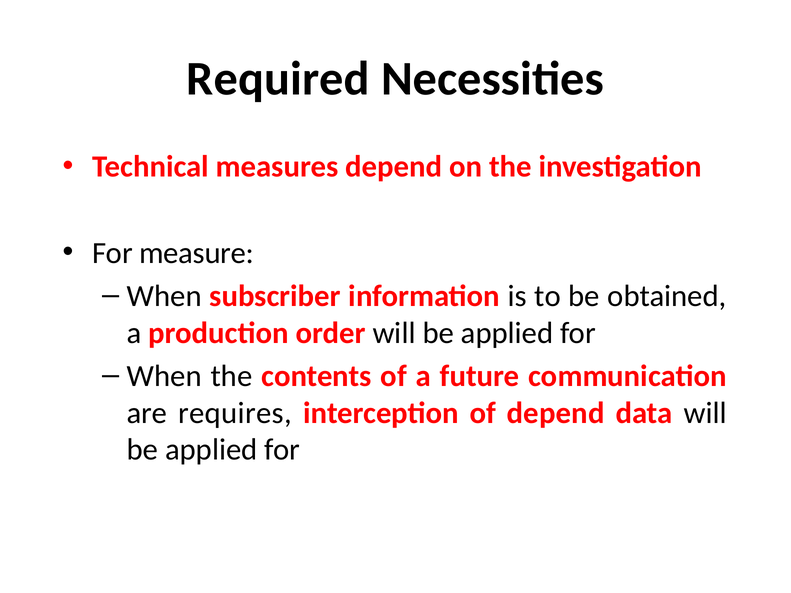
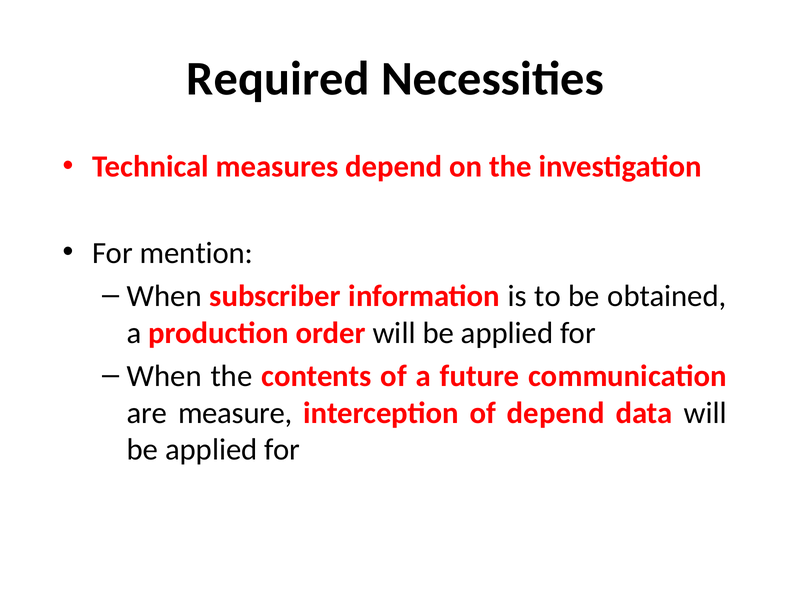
measure: measure -> mention
requires: requires -> measure
